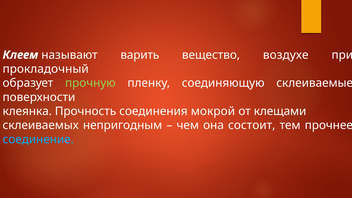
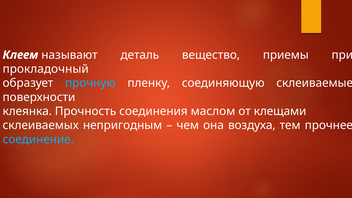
варить: варить -> деталь
воздухе: воздухе -> приемы
прочную colour: light green -> light blue
мокрой: мокрой -> маслом
состоит: состоит -> воздуха
